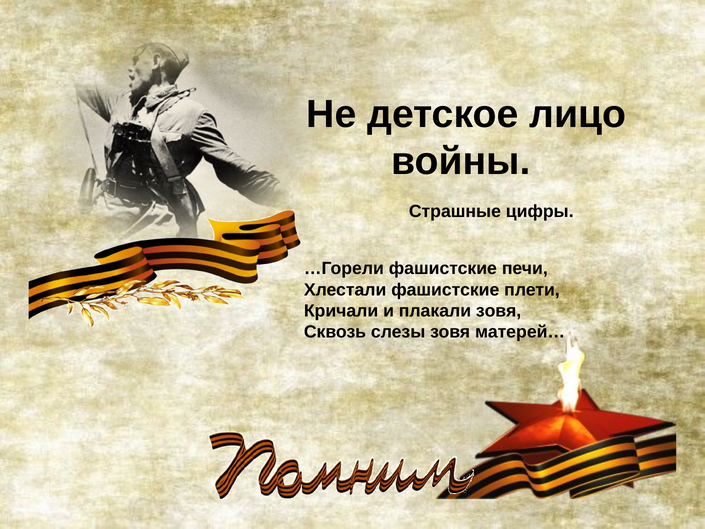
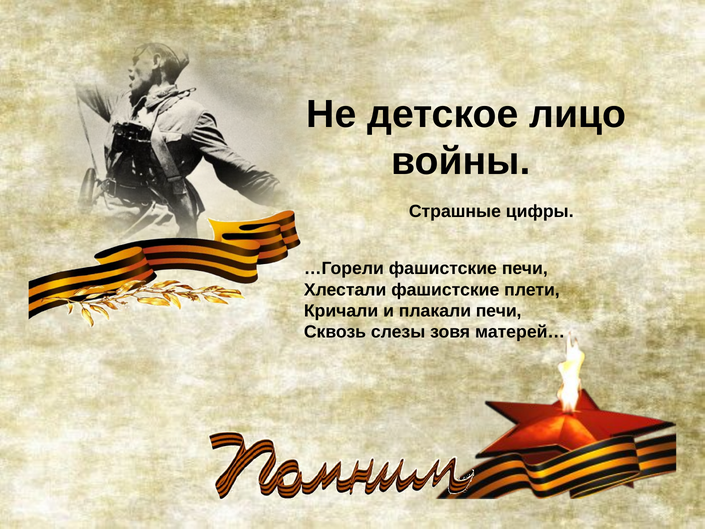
плакали зовя: зовя -> печи
